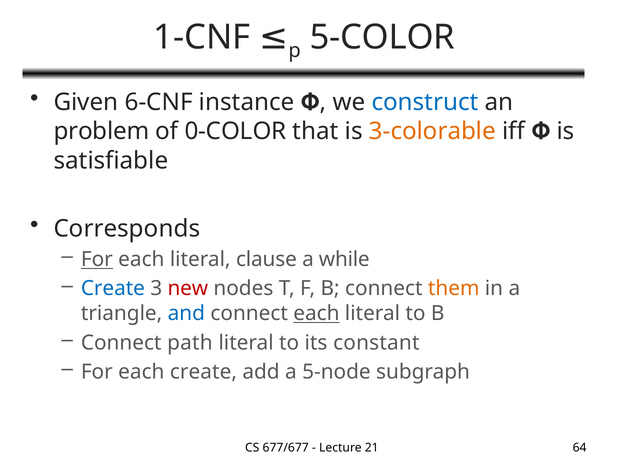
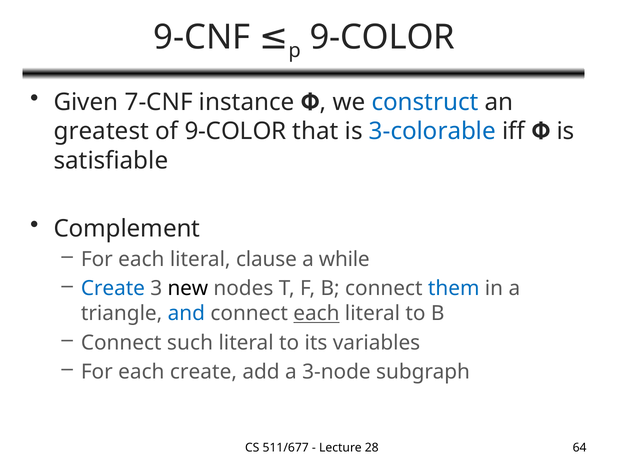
1-CNF: 1-CNF -> 9-CNF
5-COLOR at (382, 37): 5-COLOR -> 9-COLOR
6-CNF: 6-CNF -> 7-CNF
problem: problem -> greatest
of 0-COLOR: 0-COLOR -> 9-COLOR
3-colorable colour: orange -> blue
Corresponds: Corresponds -> Complement
For at (97, 259) underline: present -> none
new colour: red -> black
them colour: orange -> blue
path: path -> such
constant: constant -> variables
5-node: 5-node -> 3-node
677/677: 677/677 -> 511/677
21: 21 -> 28
